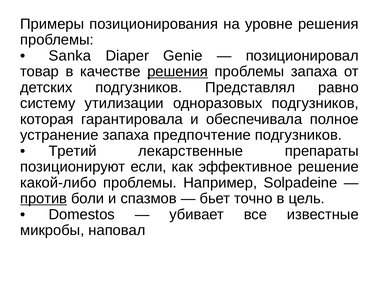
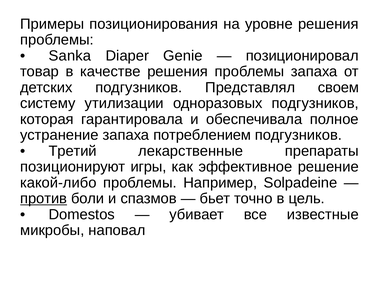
решения at (178, 72) underline: present -> none
равно: равно -> своем
предпочтение: предпочтение -> потреблением
если: если -> игры
